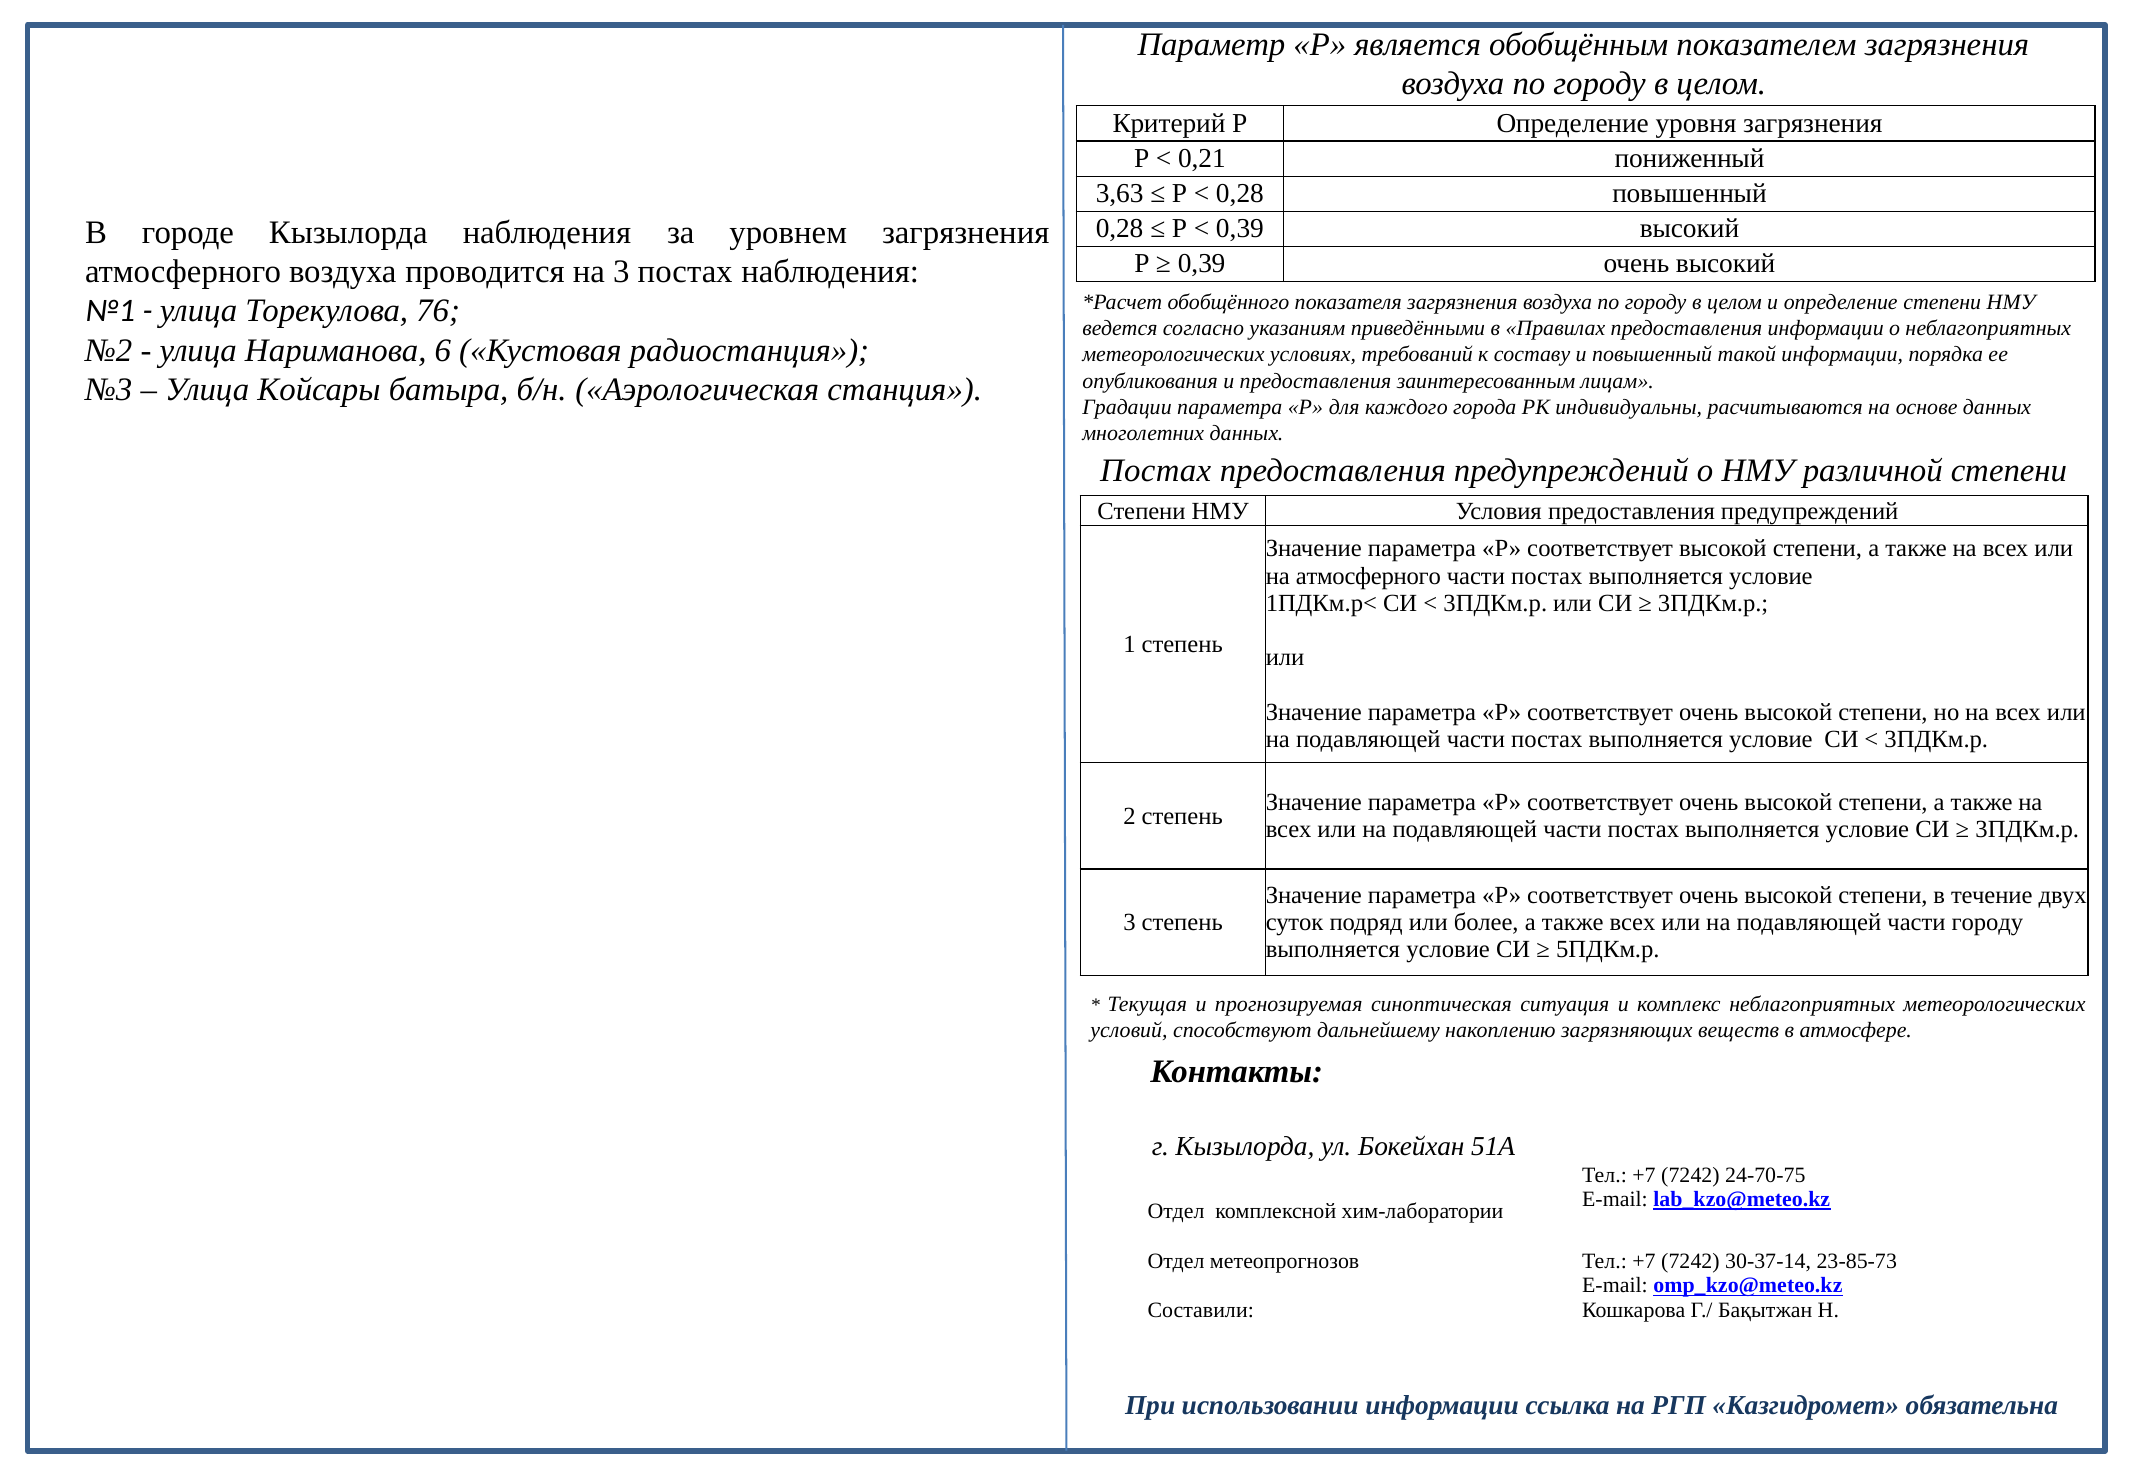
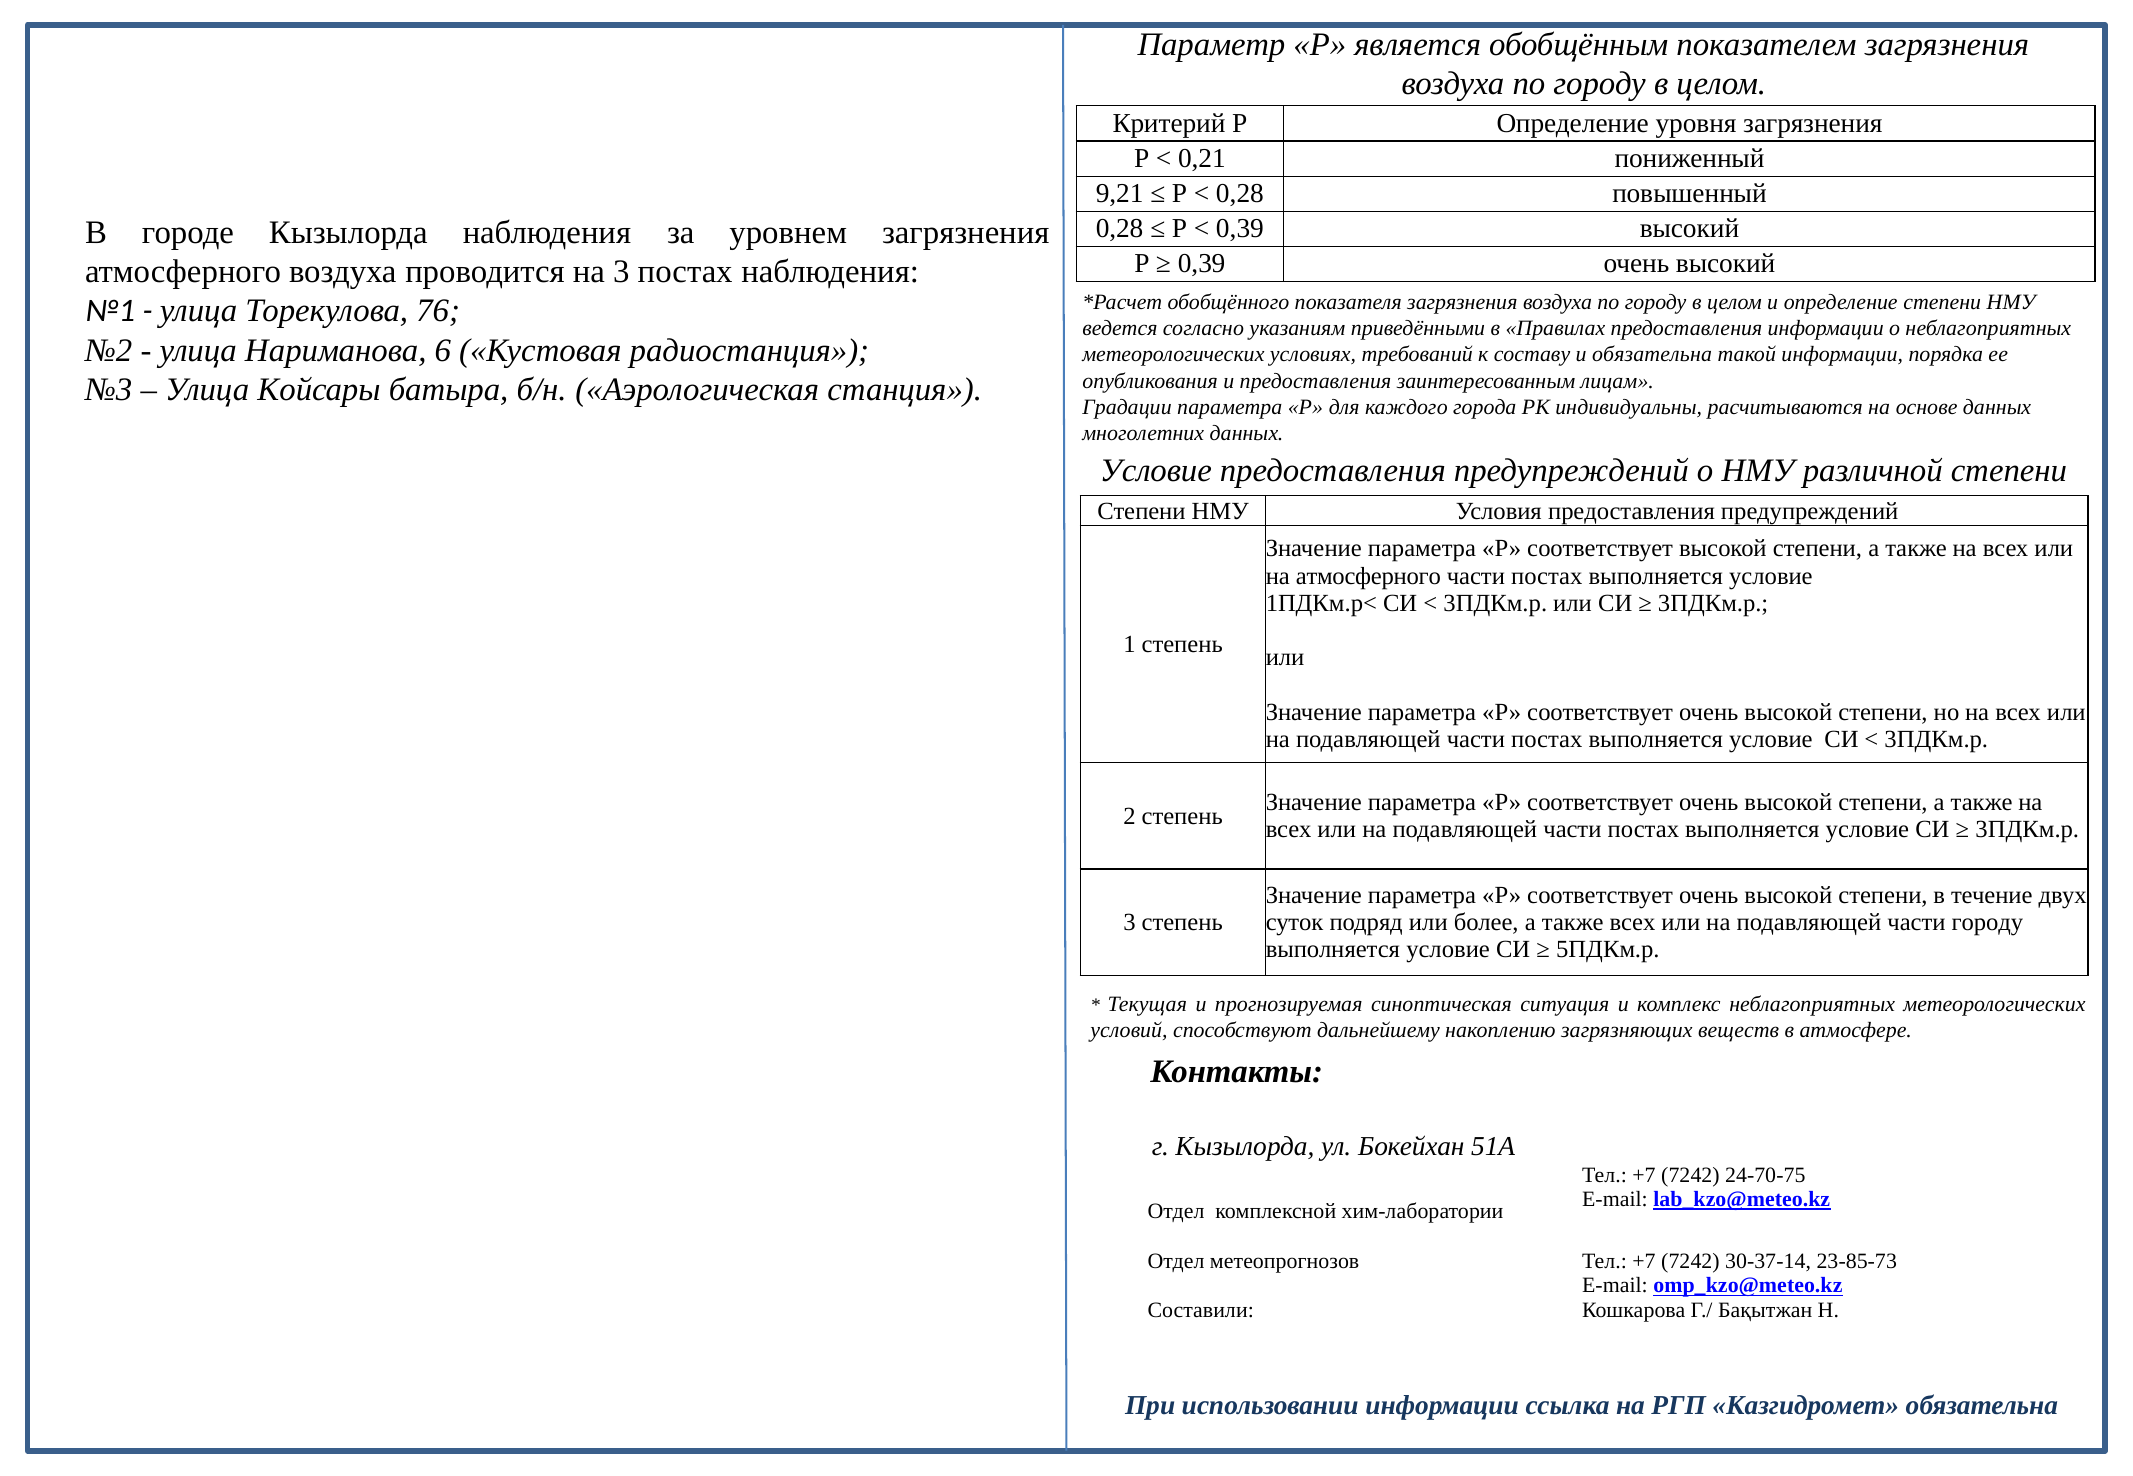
3,63: 3,63 -> 9,21
и повышенный: повышенный -> обязательна
Постах at (1156, 471): Постах -> Условие
